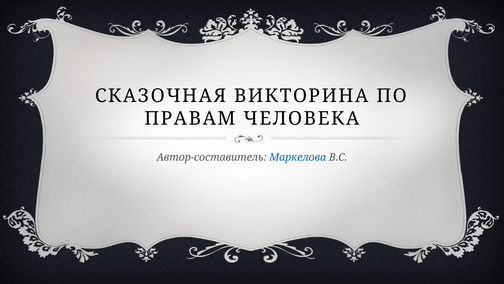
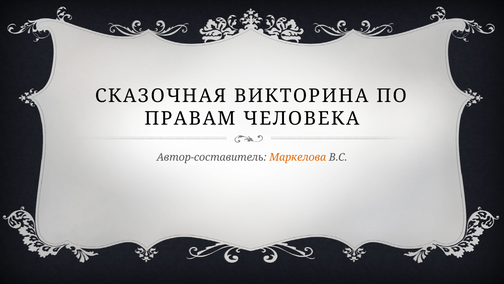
Маркелова colour: blue -> orange
